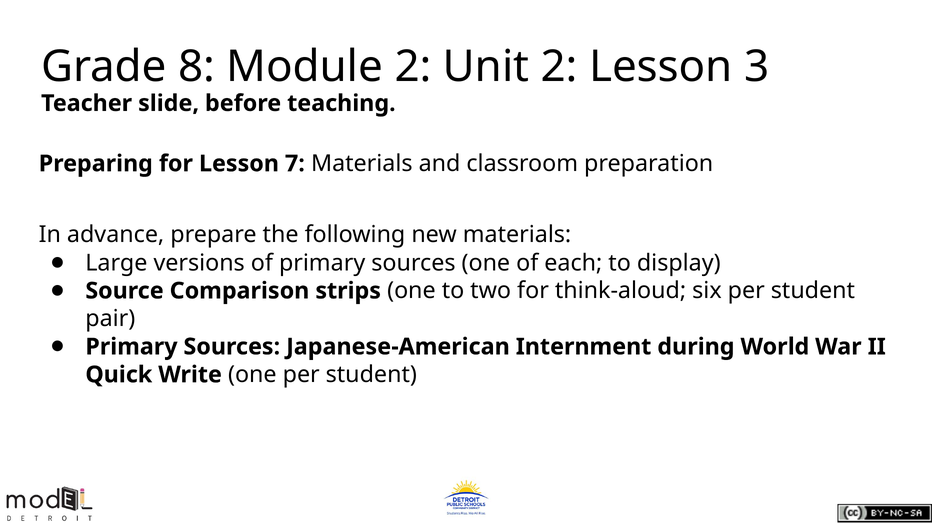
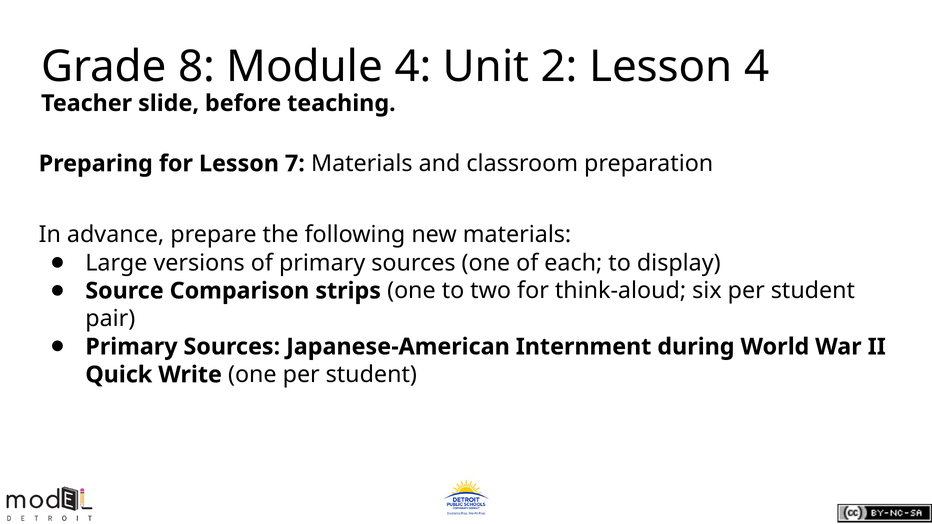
Module 2: 2 -> 4
Lesson 3: 3 -> 4
